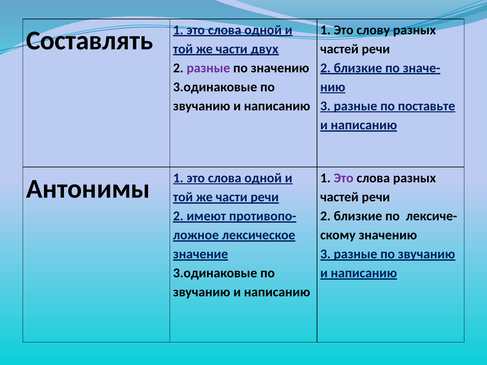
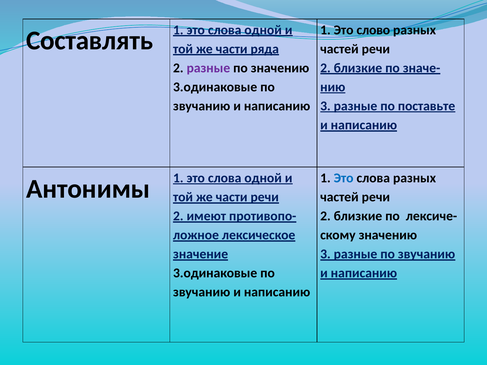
слову: слову -> слово
двух: двух -> ряда
Это at (344, 178) colour: purple -> blue
